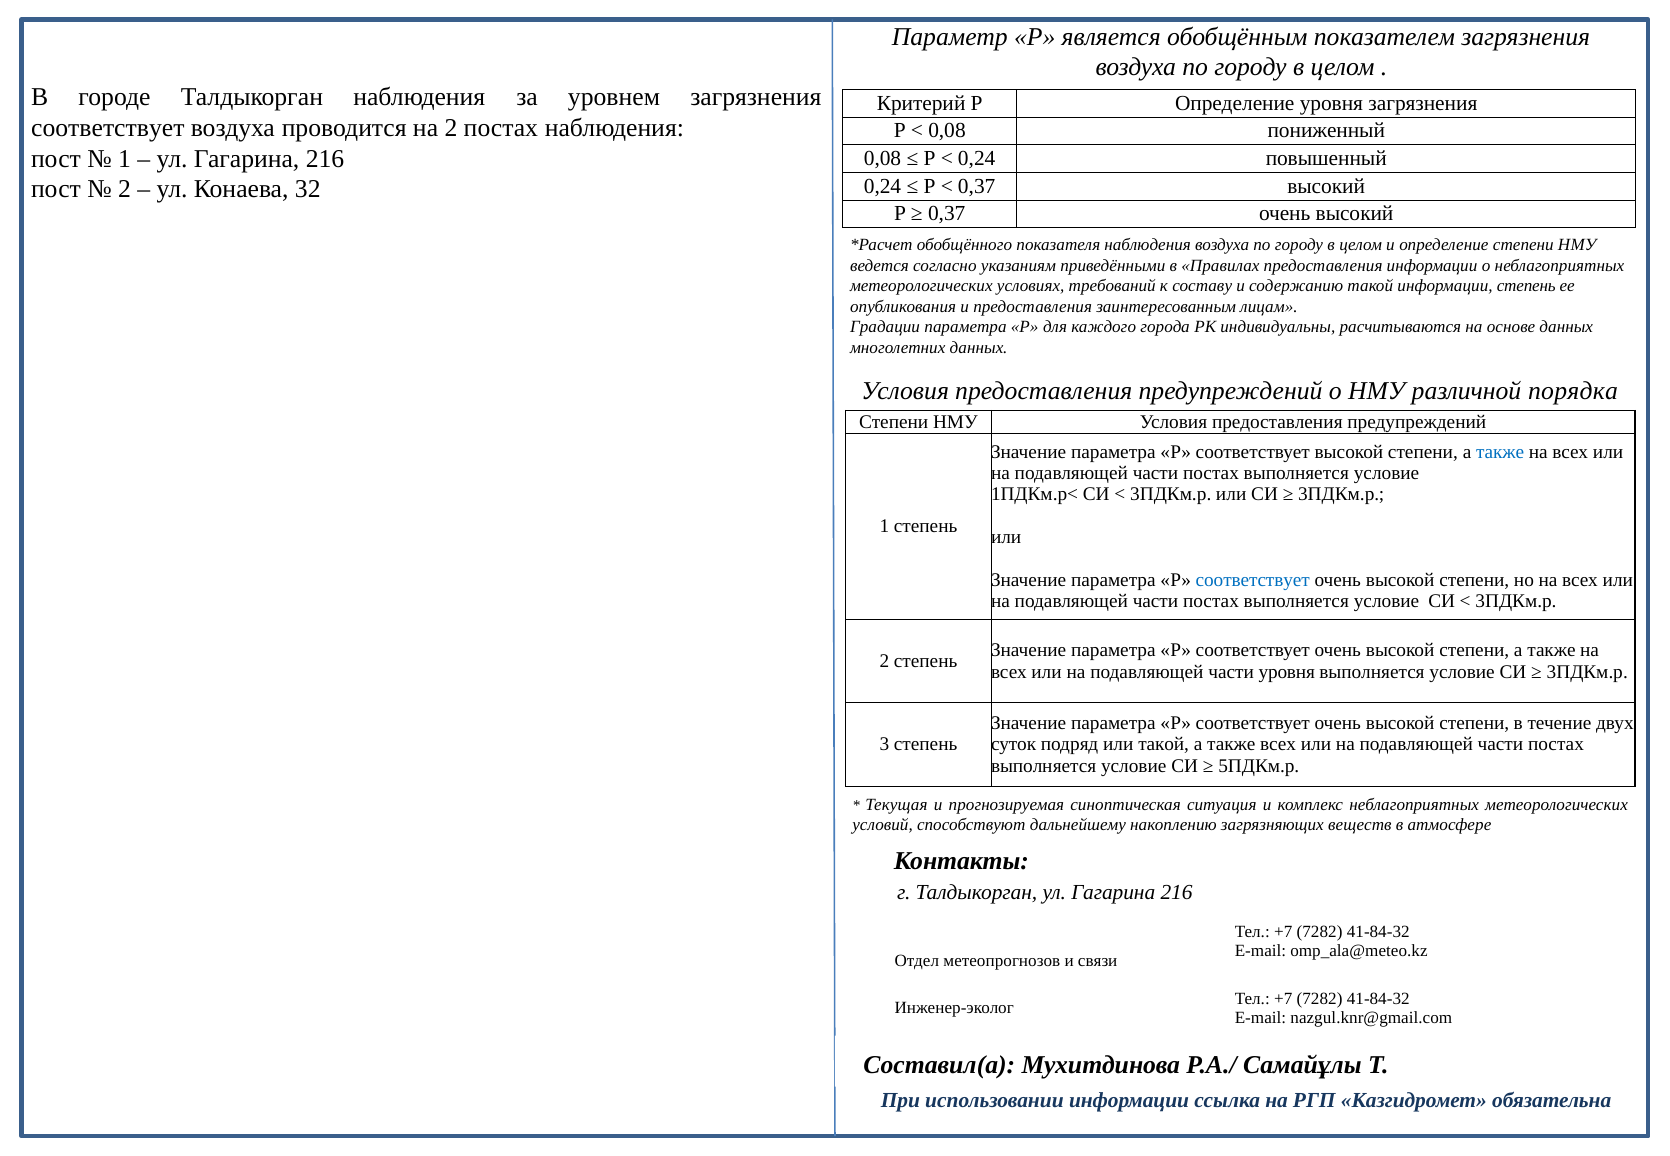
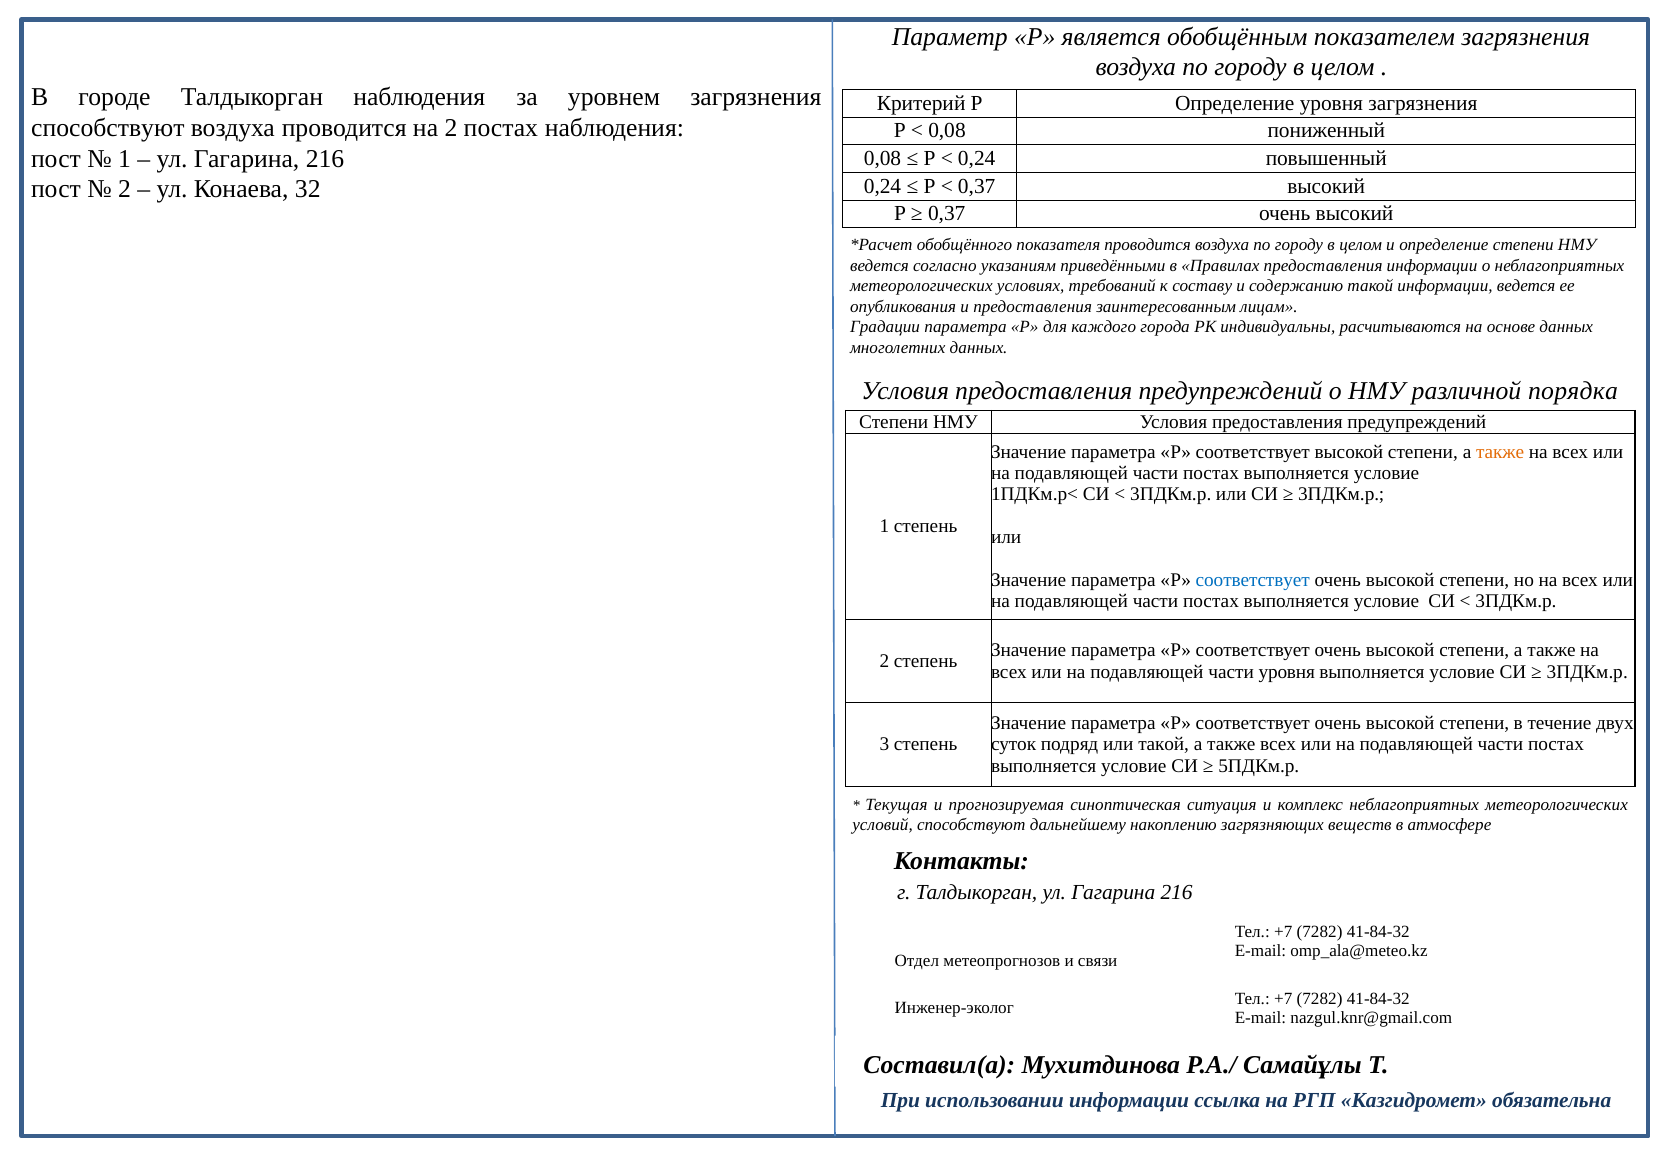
соответствует at (108, 128): соответствует -> способствуют
показателя наблюдения: наблюдения -> проводится
информации степень: степень -> ведется
также at (1500, 452) colour: blue -> orange
